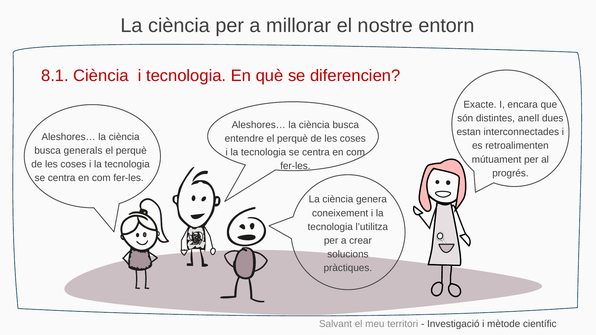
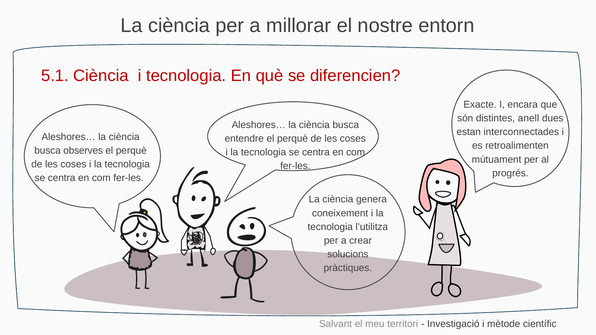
8.1: 8.1 -> 5.1
generals: generals -> observes
